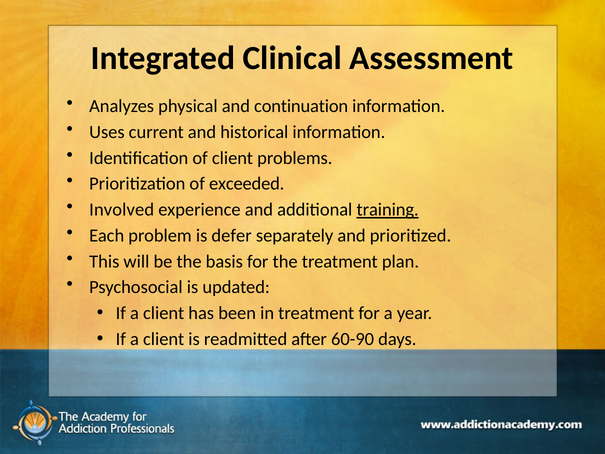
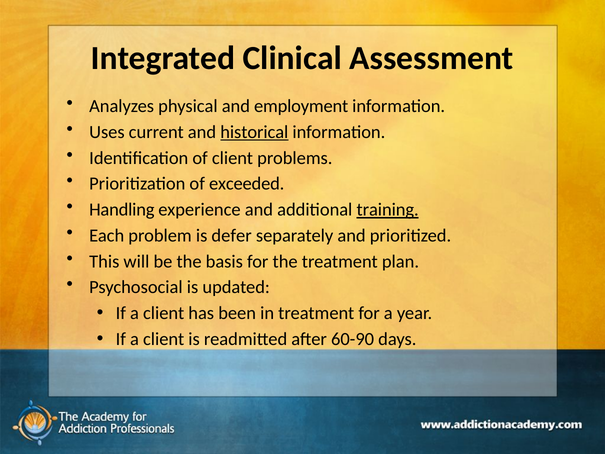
continuation: continuation -> employment
historical underline: none -> present
Involved: Involved -> Handling
